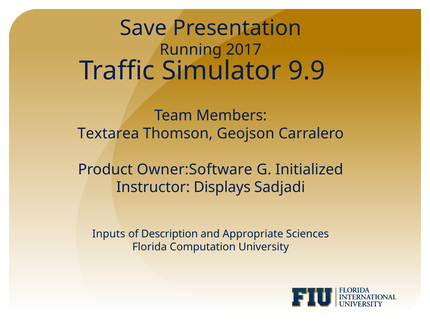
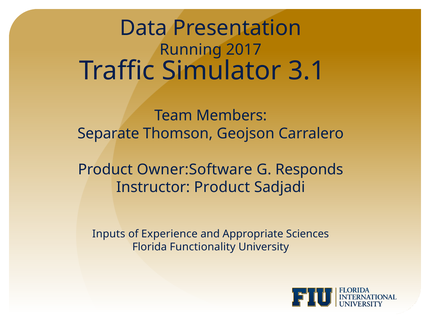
Save: Save -> Data
9.9: 9.9 -> 3.1
Textarea: Textarea -> Separate
Initialized: Initialized -> Responds
Instructor Displays: Displays -> Product
Description: Description -> Experience
Computation: Computation -> Functionality
